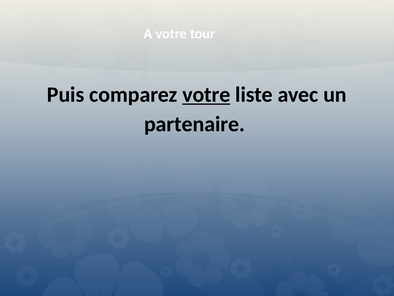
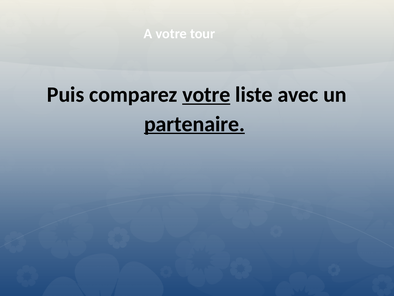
partenaire underline: none -> present
